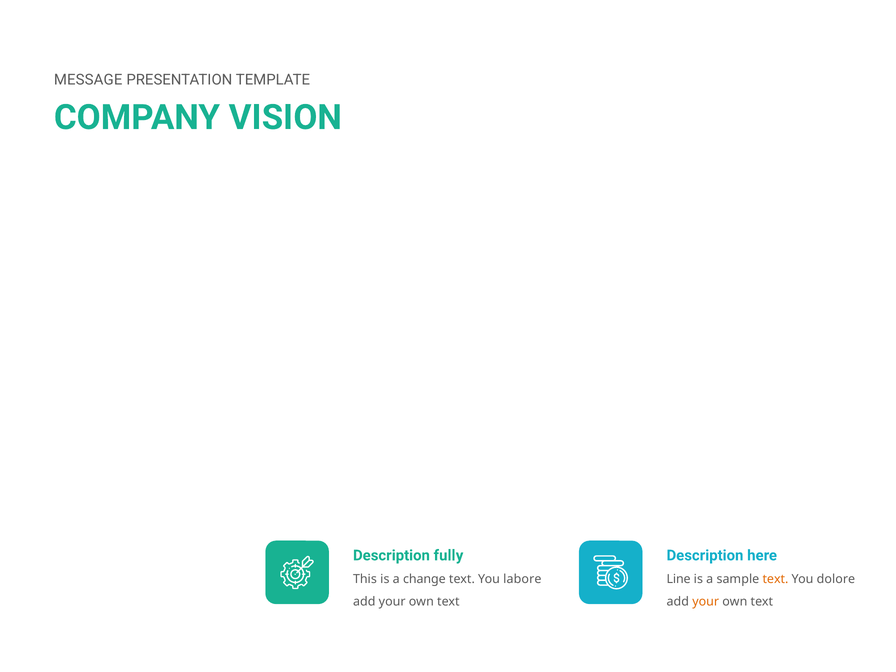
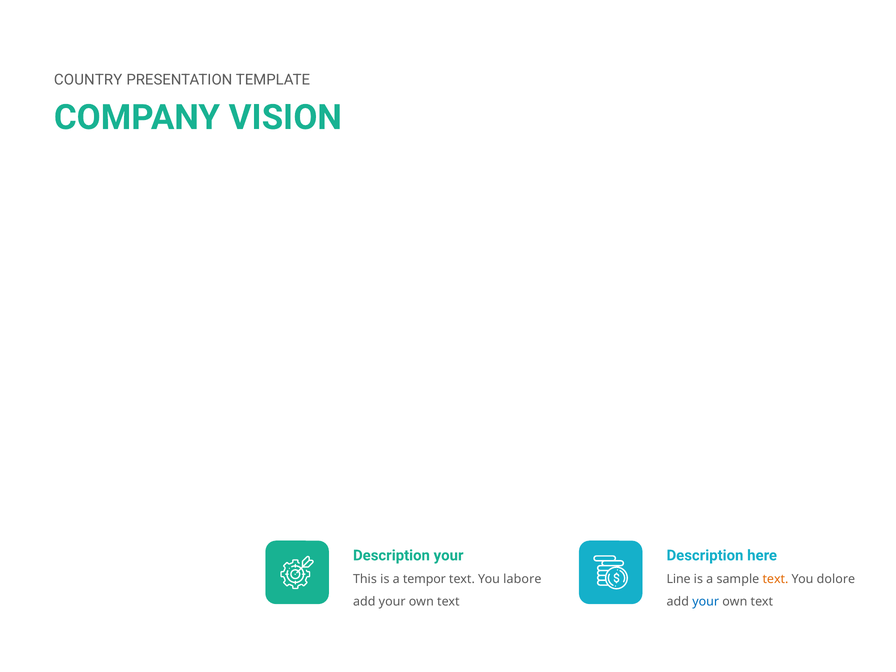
MESSAGE: MESSAGE -> COUNTRY
Description fully: fully -> your
change: change -> tempor
your at (706, 602) colour: orange -> blue
